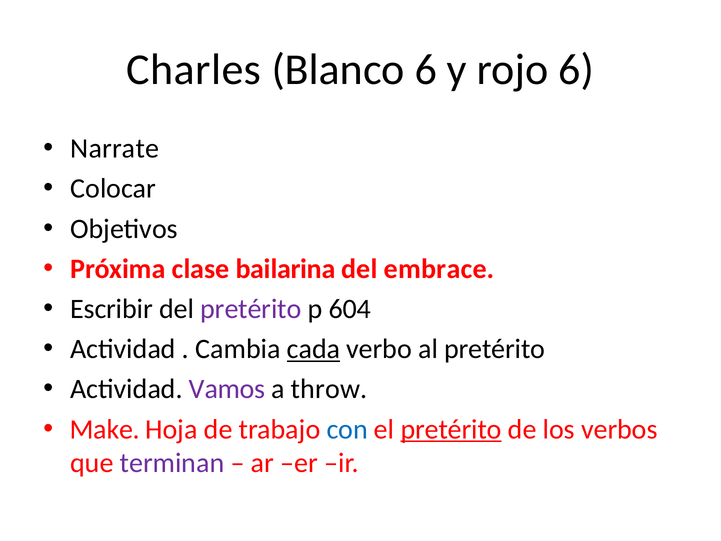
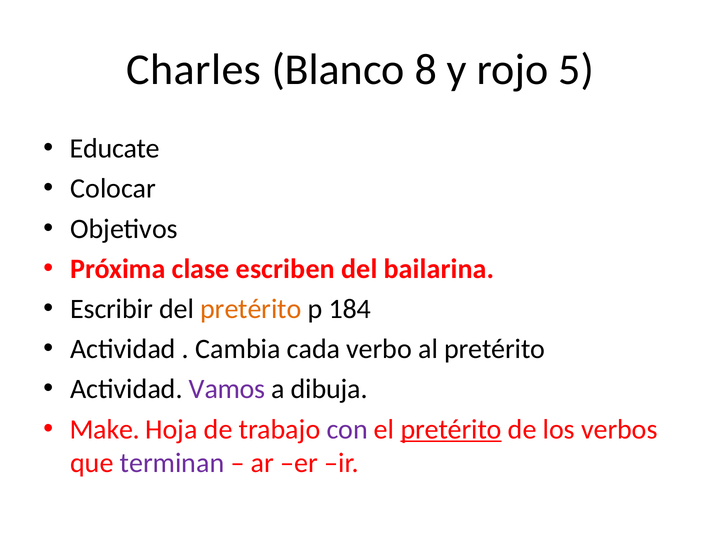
Blanco 6: 6 -> 8
rojo 6: 6 -> 5
Narrate: Narrate -> Educate
bailarina: bailarina -> escriben
embrace: embrace -> bailarina
pretérito at (251, 309) colour: purple -> orange
604: 604 -> 184
cada underline: present -> none
throw: throw -> dibuja
con colour: blue -> purple
